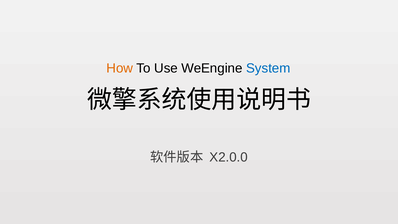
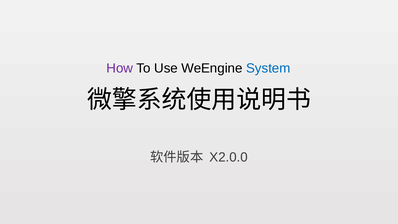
How colour: orange -> purple
